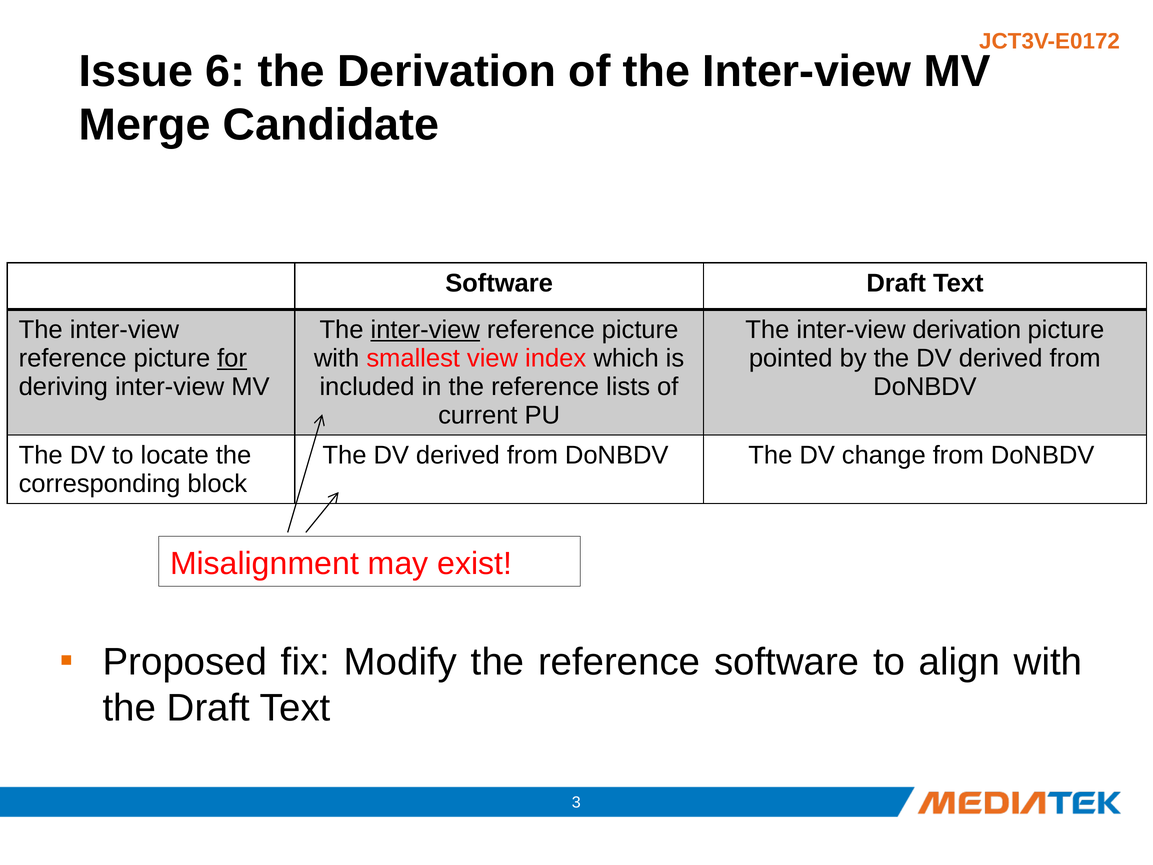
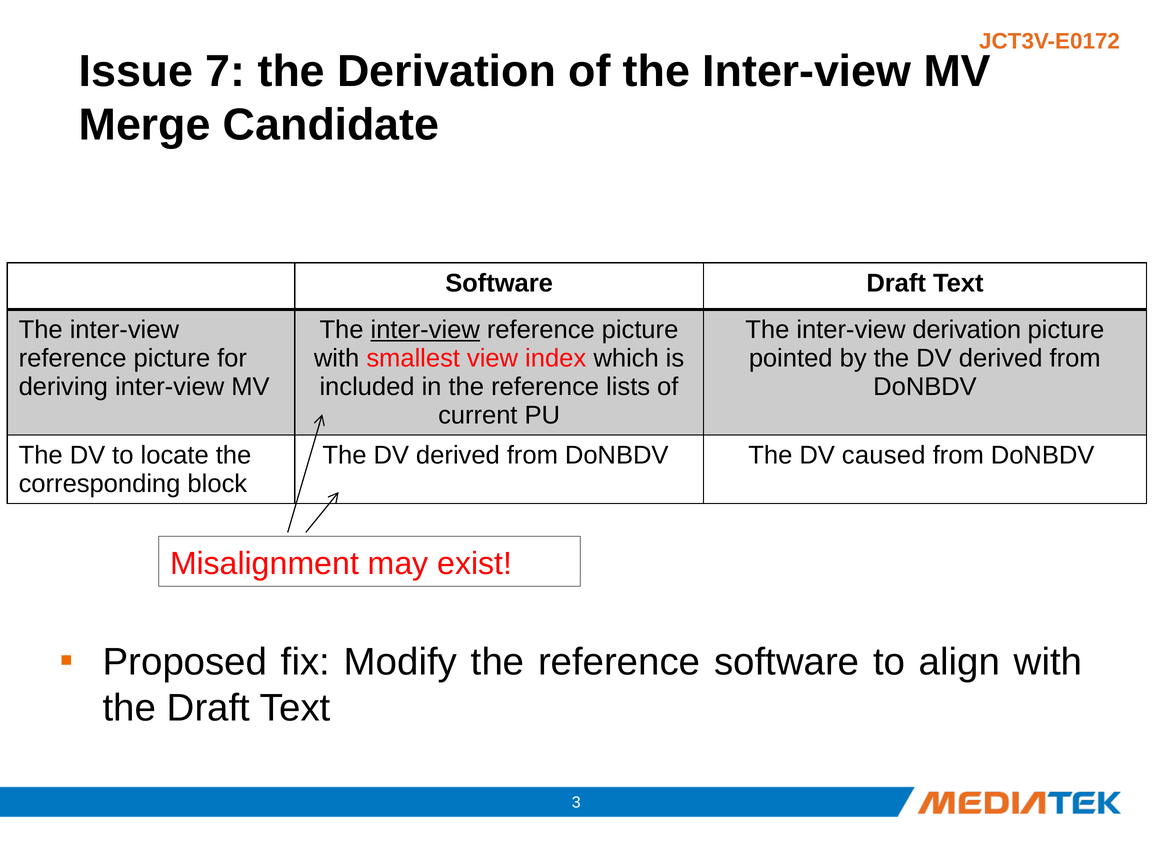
6: 6 -> 7
for underline: present -> none
change: change -> caused
